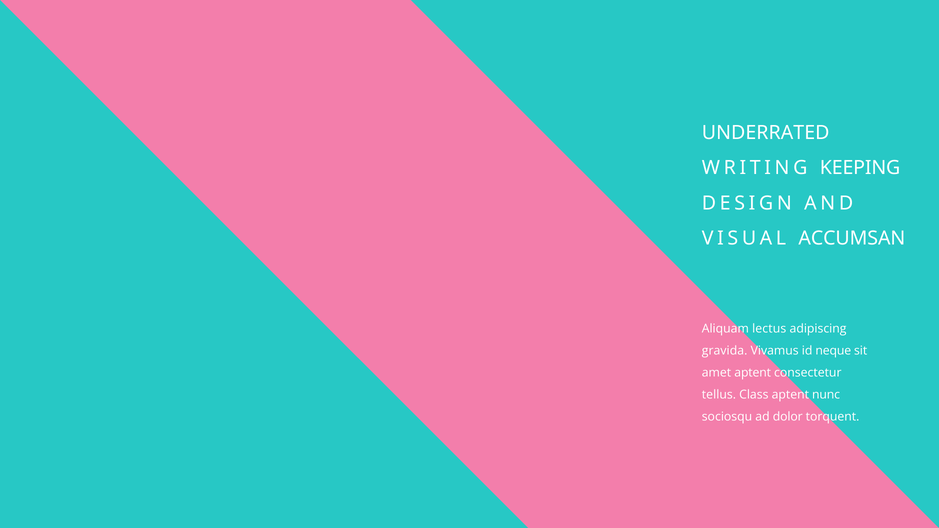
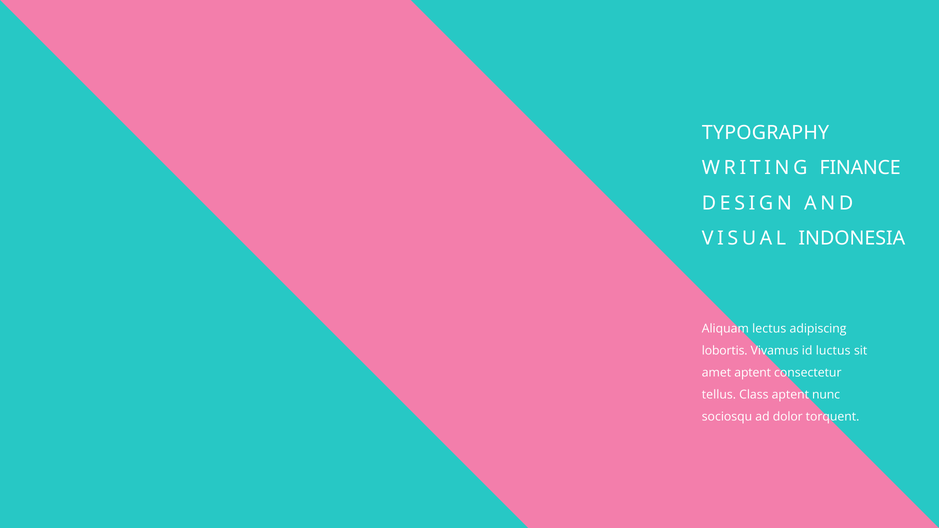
UNDERRATED: UNDERRATED -> TYPOGRAPHY
KEEPING: KEEPING -> FINANCE
ACCUMSAN: ACCUMSAN -> INDONESIA
gravida: gravida -> lobortis
neque: neque -> luctus
